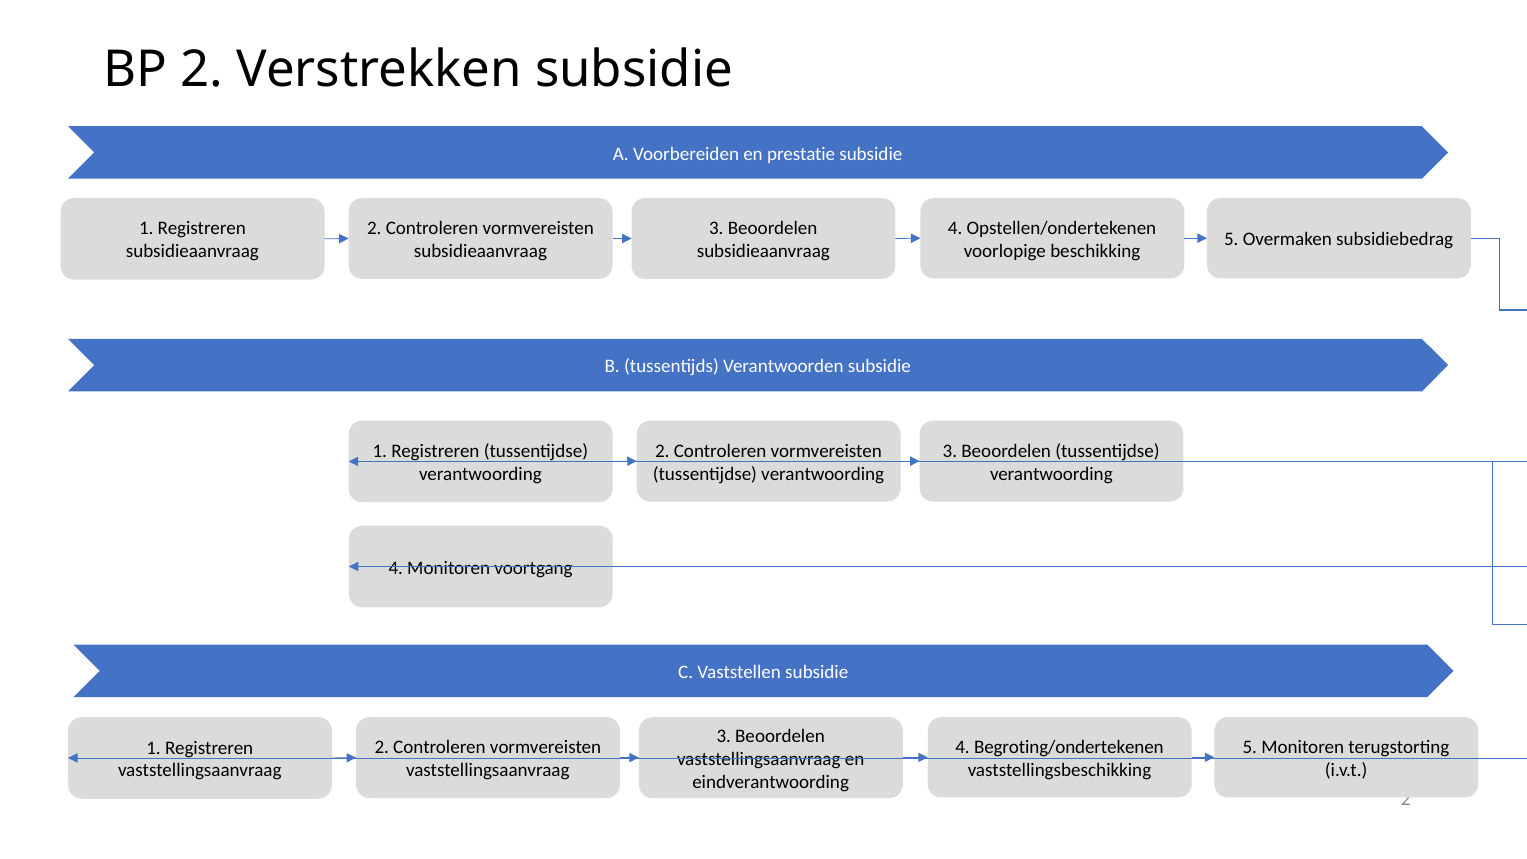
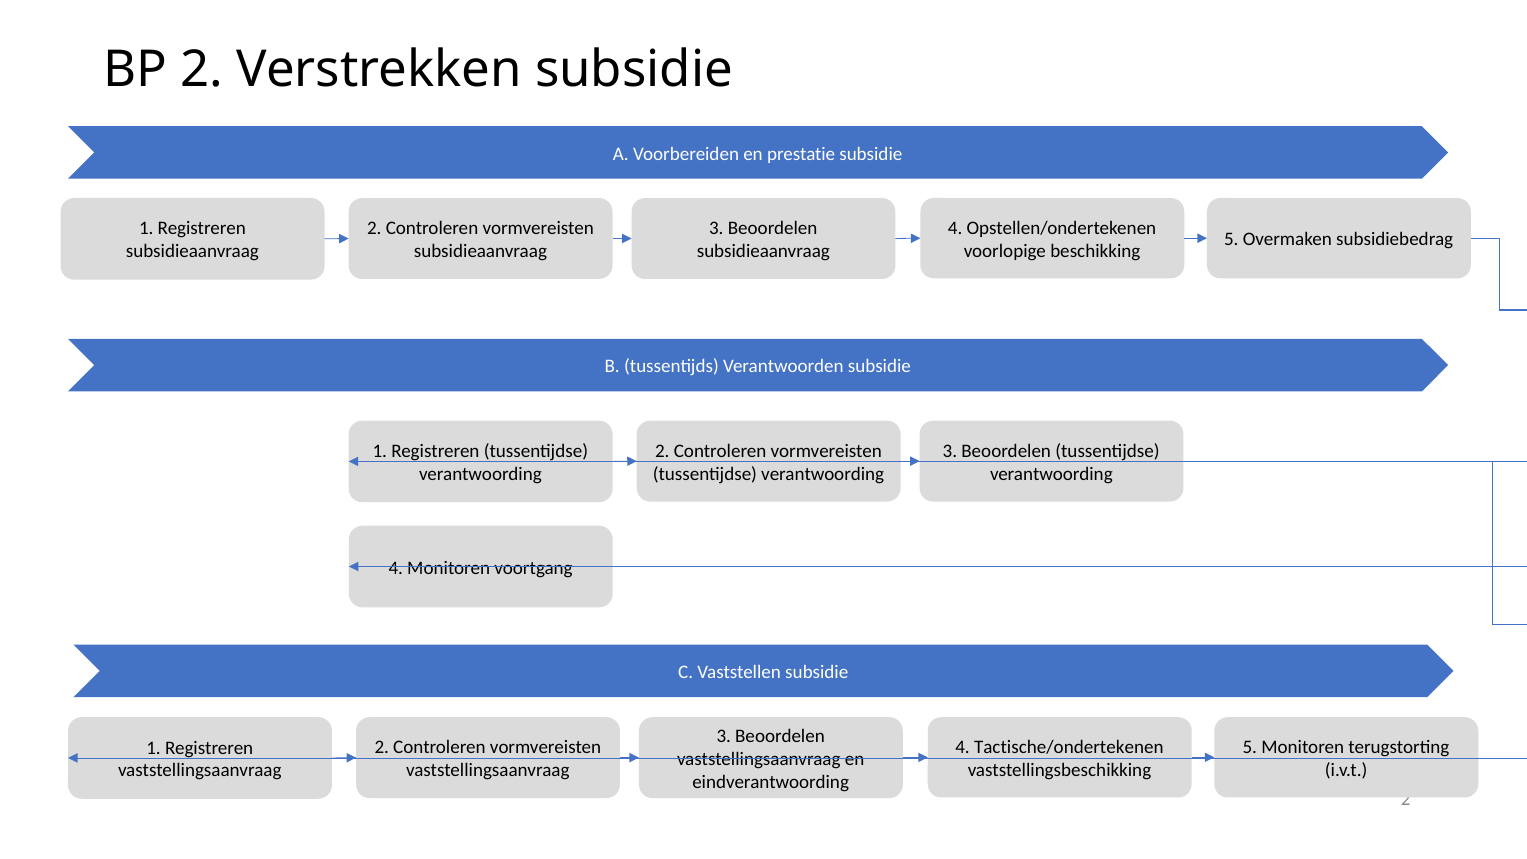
Begroting/ondertekenen: Begroting/ondertekenen -> Tactische/ondertekenen
